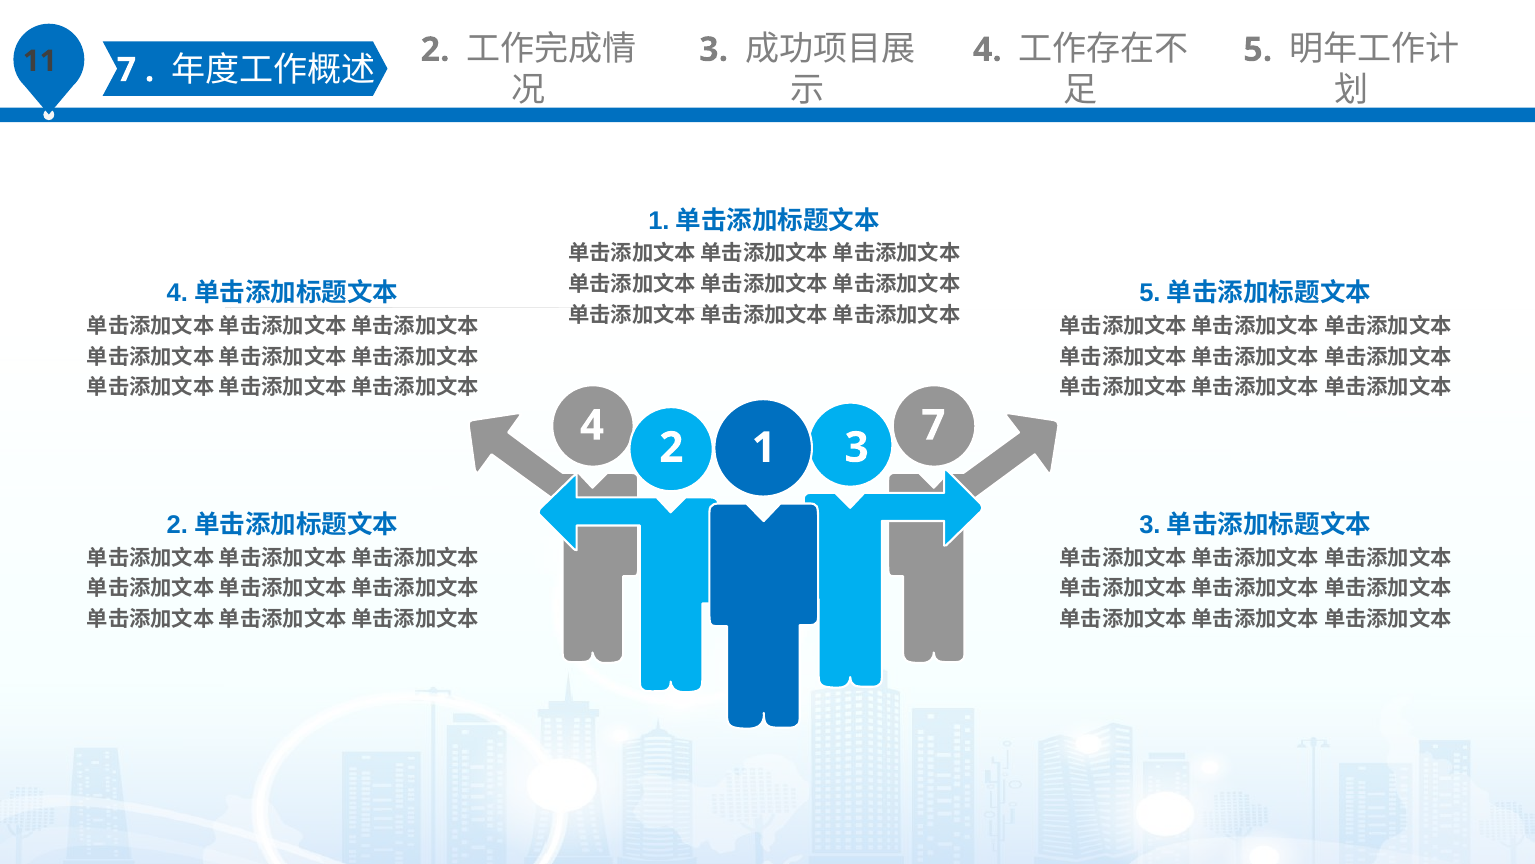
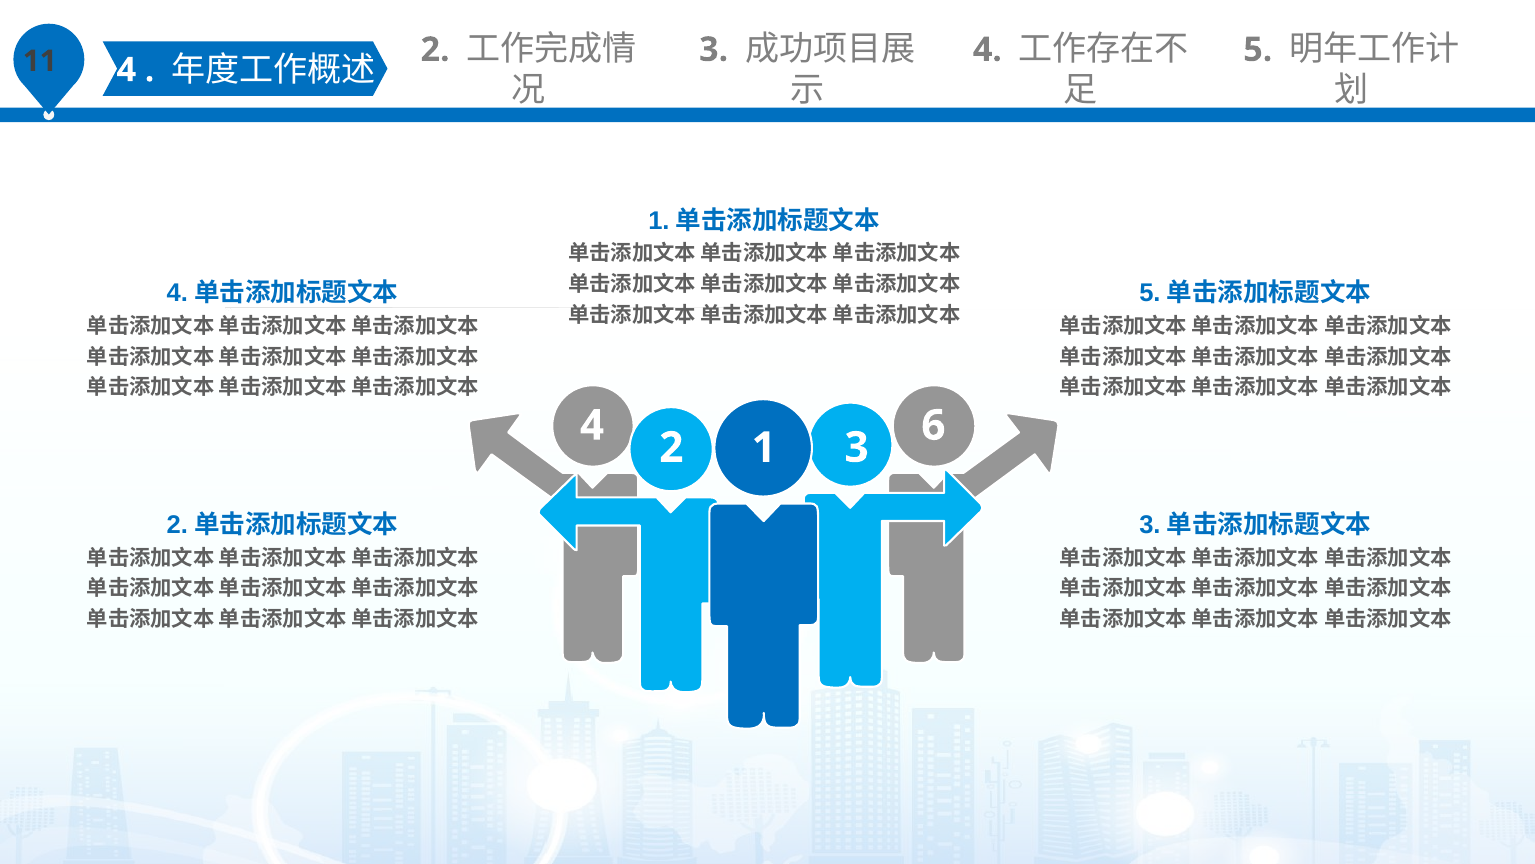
7 at (126, 70): 7 -> 4
4 7: 7 -> 6
